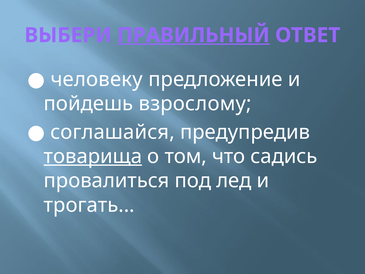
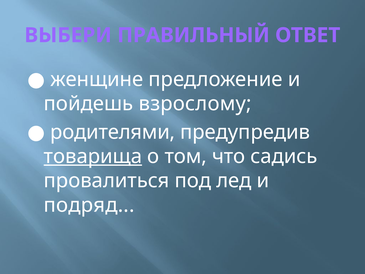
ПРАВИЛЬНЫЙ underline: present -> none
человеку: человеку -> женщине
соглашайся: соглашайся -> родителями
трогать: трогать -> подряд
